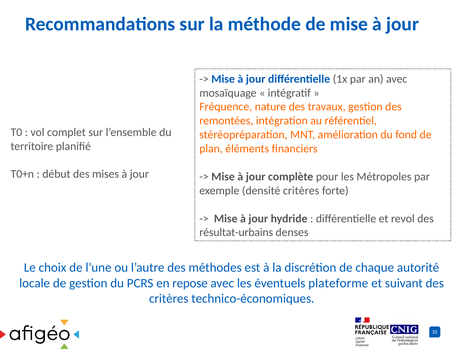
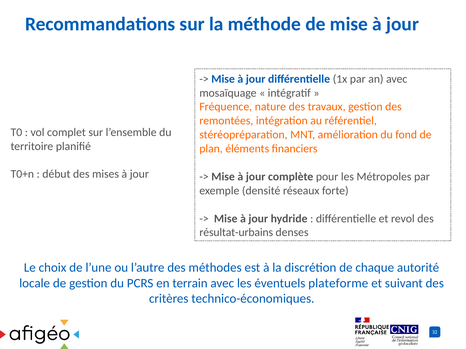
densité critères: critères -> réseaux
repose: repose -> terrain
